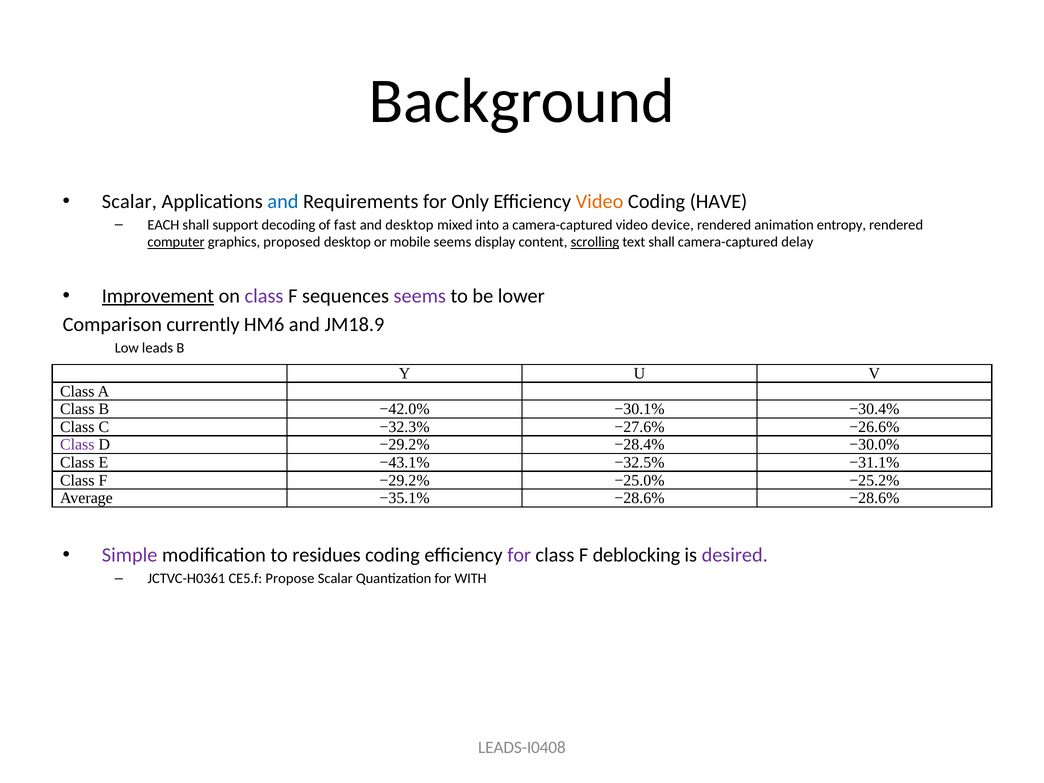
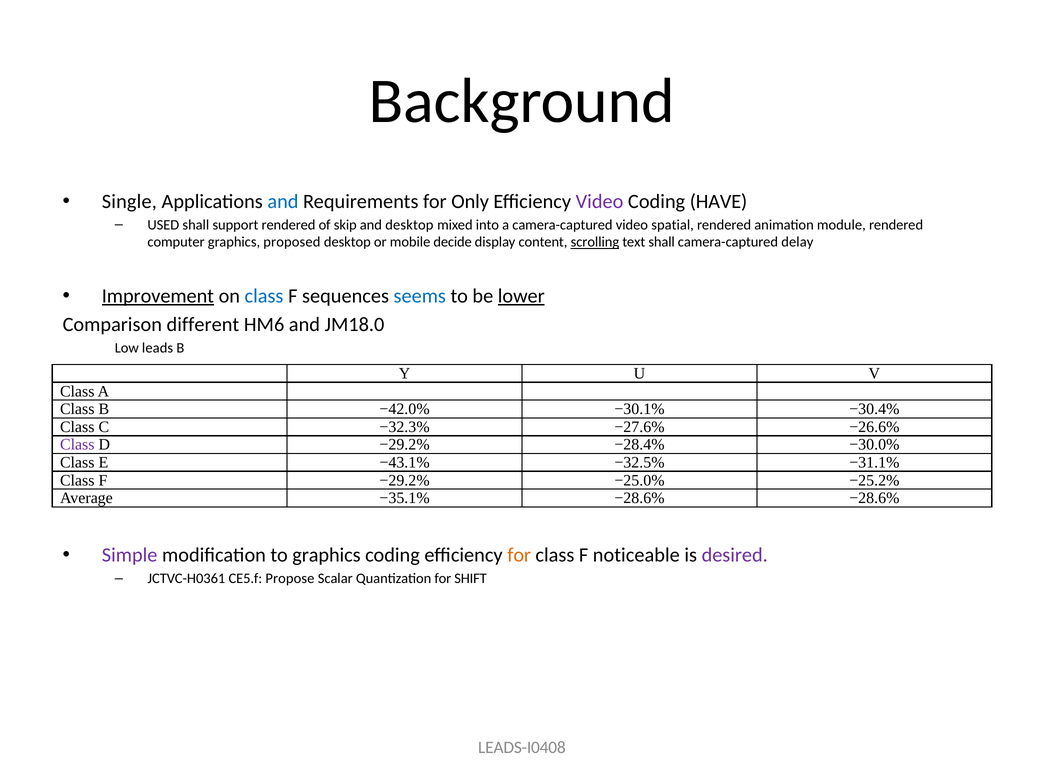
Scalar at (129, 202): Scalar -> Single
Video at (600, 202) colour: orange -> purple
EACH: EACH -> USED
support decoding: decoding -> rendered
fast: fast -> skip
device: device -> spatial
entropy: entropy -> module
computer underline: present -> none
mobile seems: seems -> decide
class at (264, 296) colour: purple -> blue
seems at (420, 296) colour: purple -> blue
lower underline: none -> present
currently: currently -> different
JM18.9: JM18.9 -> JM18.0
to residues: residues -> graphics
for at (519, 555) colour: purple -> orange
deblocking: deblocking -> noticeable
WITH: WITH -> SHIFT
